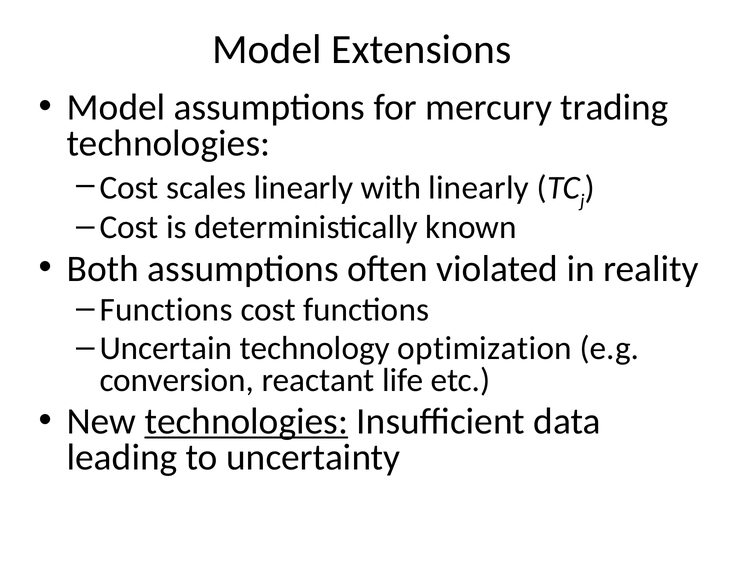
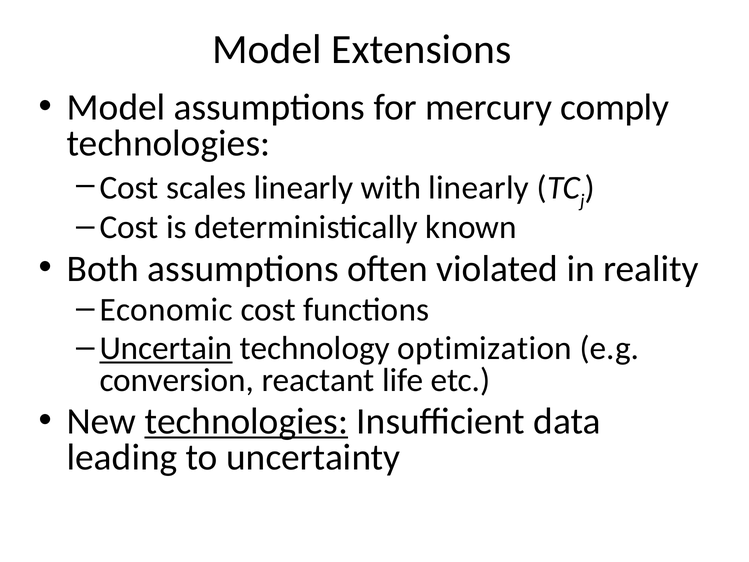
trading: trading -> comply
Functions at (166, 309): Functions -> Economic
Uncertain underline: none -> present
